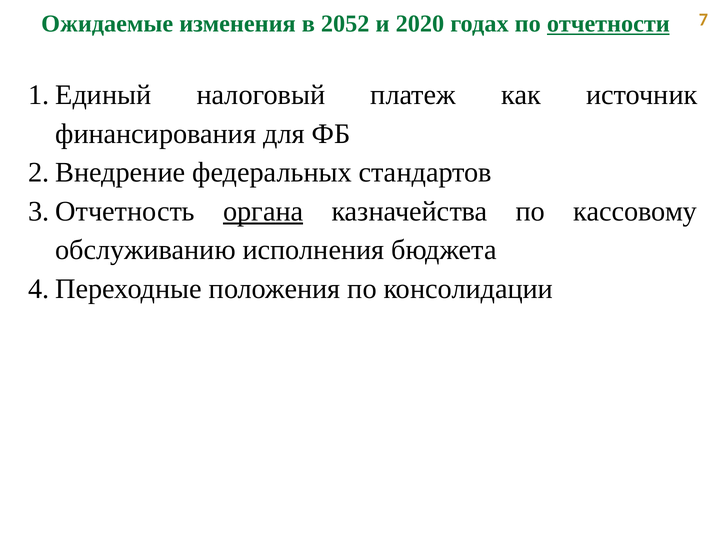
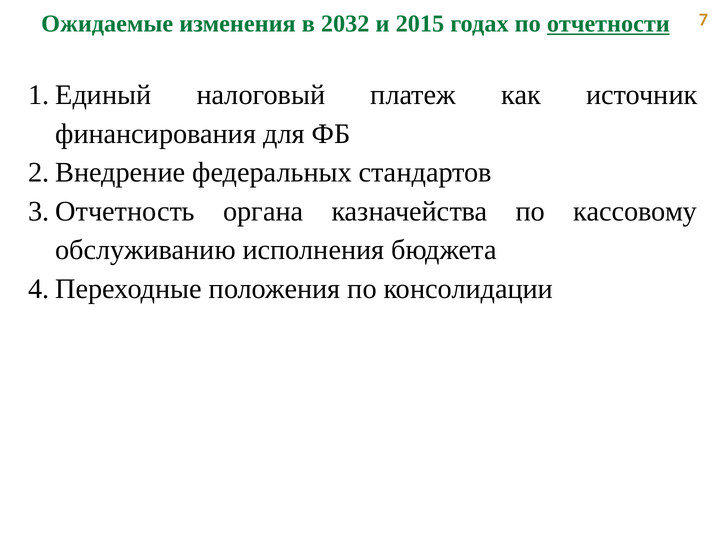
2052: 2052 -> 2032
2020: 2020 -> 2015
органа underline: present -> none
